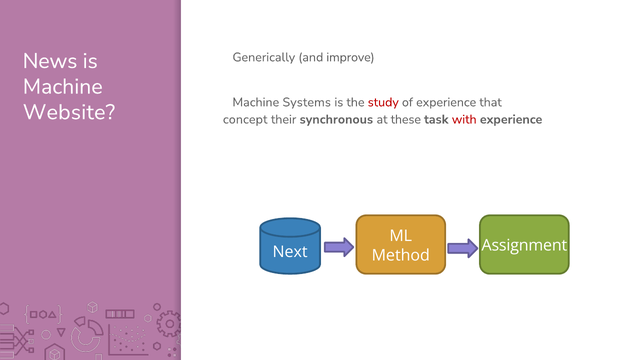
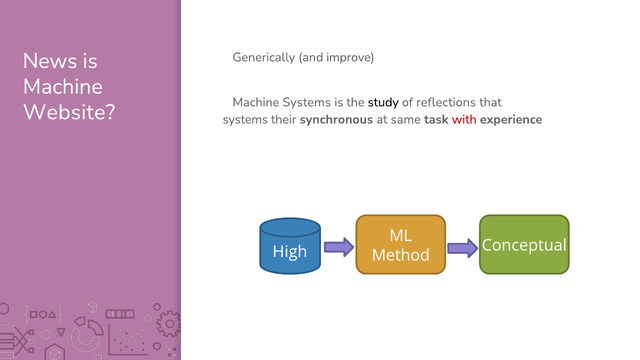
study colour: red -> black
of experience: experience -> reflections
concept at (245, 119): concept -> systems
these: these -> same
Assignment: Assignment -> Conceptual
Next: Next -> High
